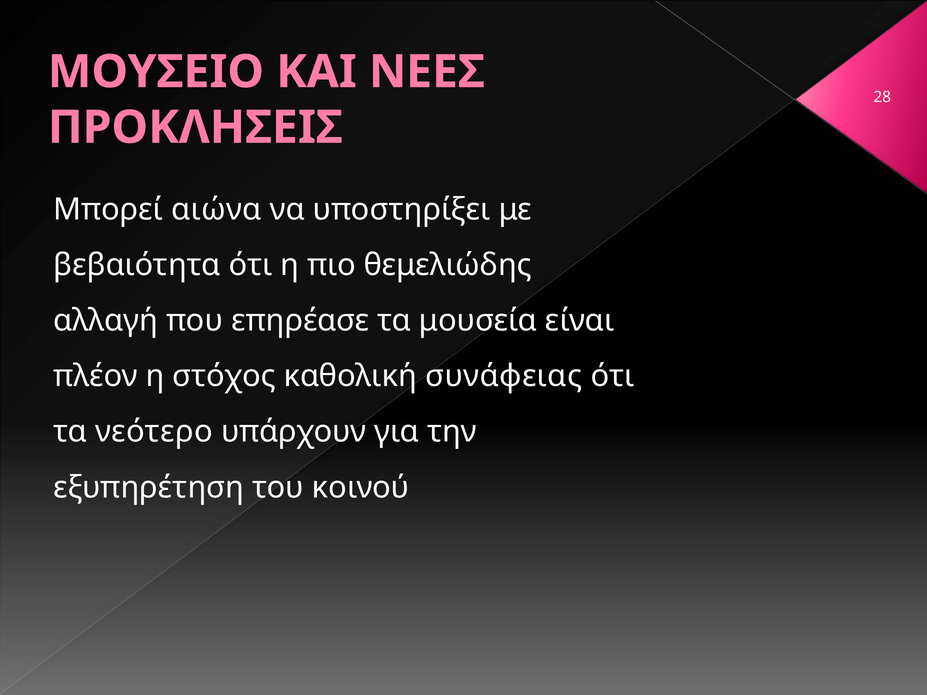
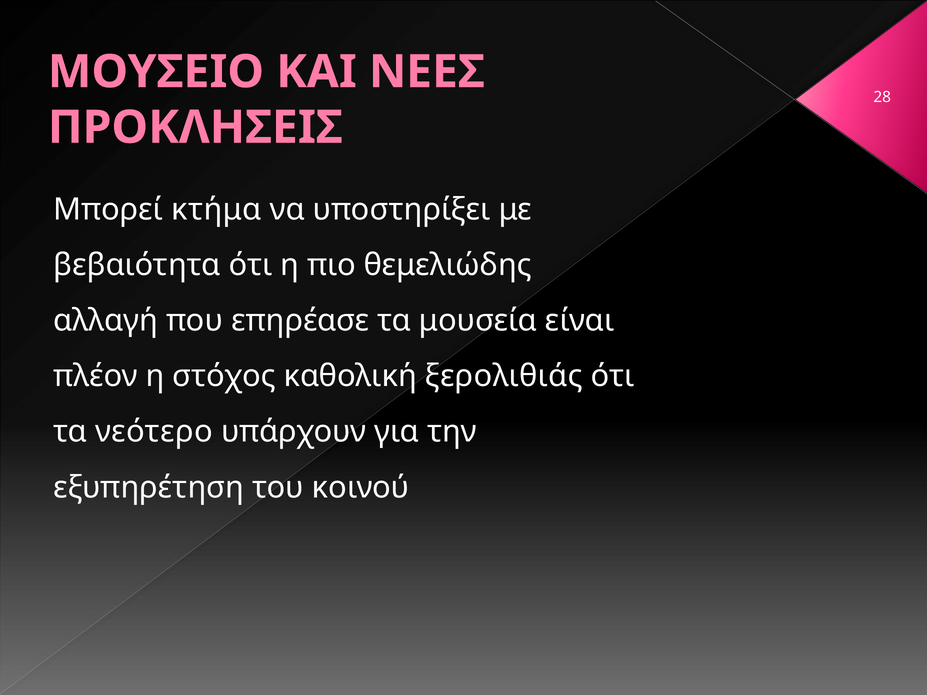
αιώνα: αιώνα -> κτήμα
συνάφειας: συνάφειας -> ξερολιθιάς
